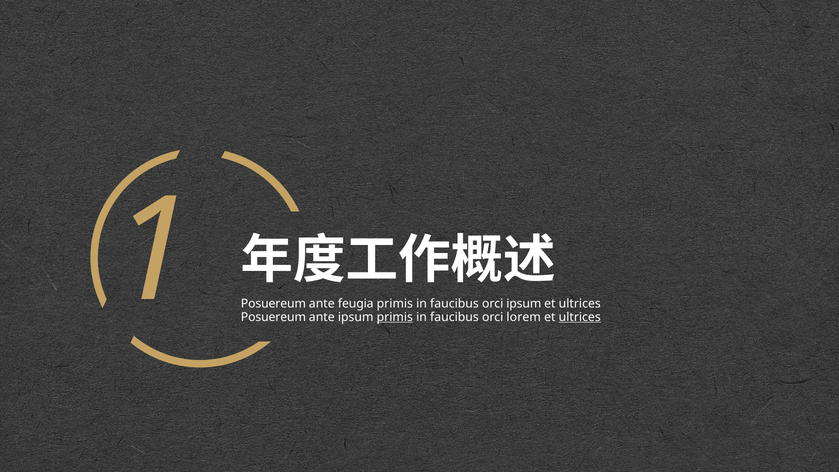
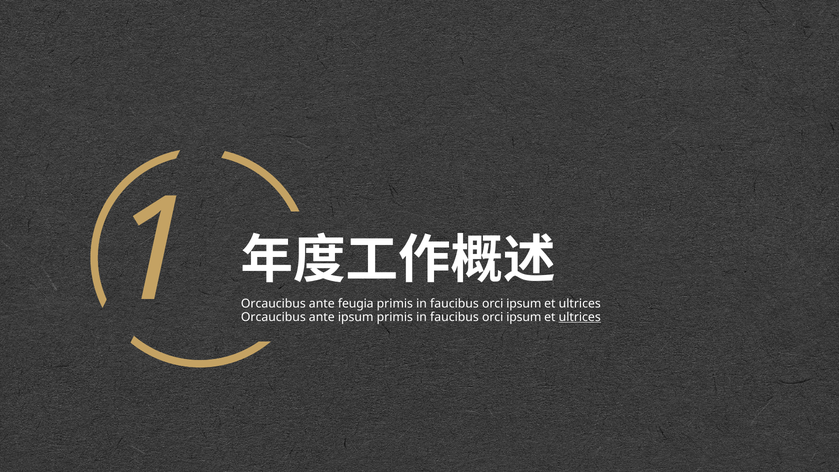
Posuereum at (273, 304): Posuereum -> Orcaucibus
Posuereum at (273, 317): Posuereum -> Orcaucibus
primis at (395, 317) underline: present -> none
lorem at (524, 317): lorem -> ipsum
